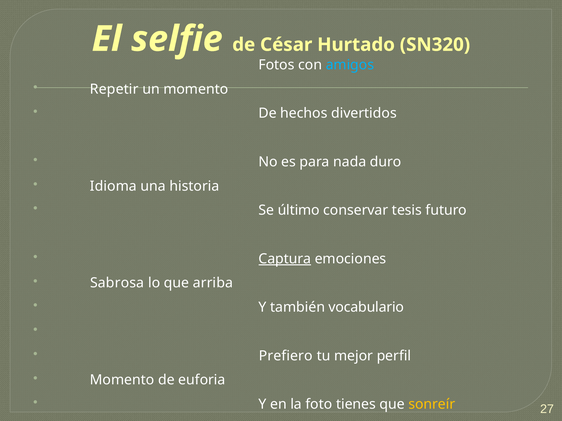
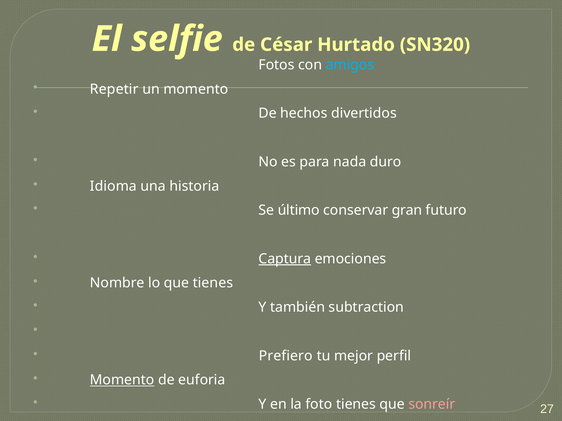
tesis: tesis -> gran
Sabrosa: Sabrosa -> Nombre
que arriba: arriba -> tienes
vocabulario: vocabulario -> subtraction
Momento at (122, 380) underline: none -> present
sonreír colour: yellow -> pink
